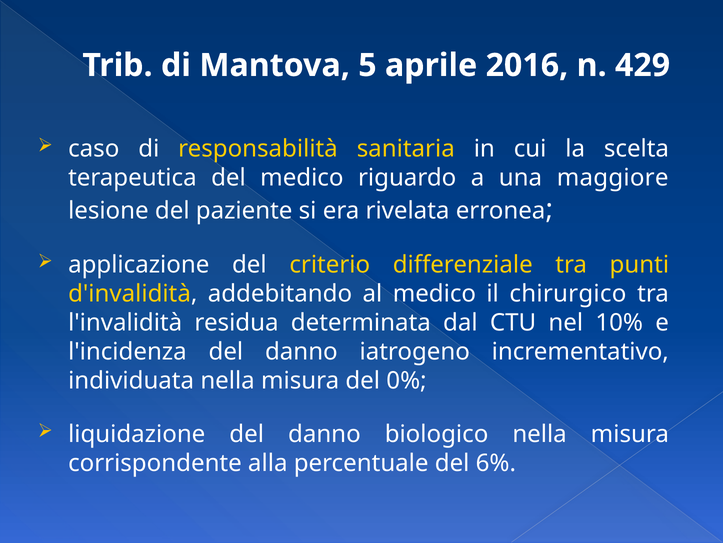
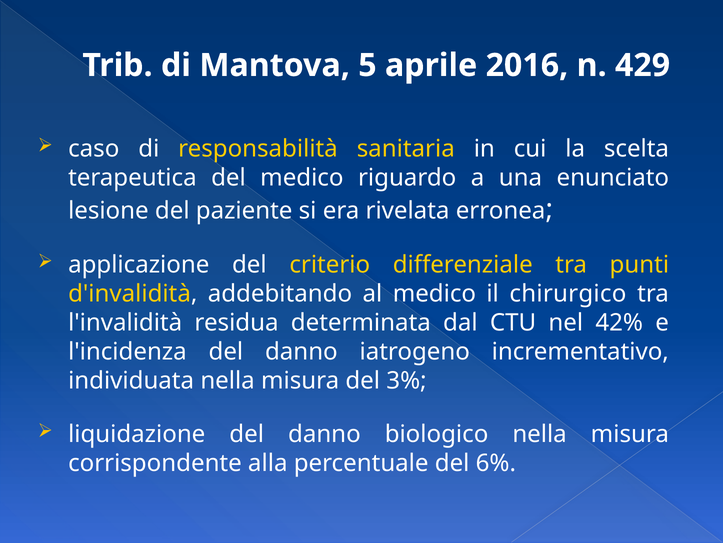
maggiore: maggiore -> enunciato
10%: 10% -> 42%
0%: 0% -> 3%
